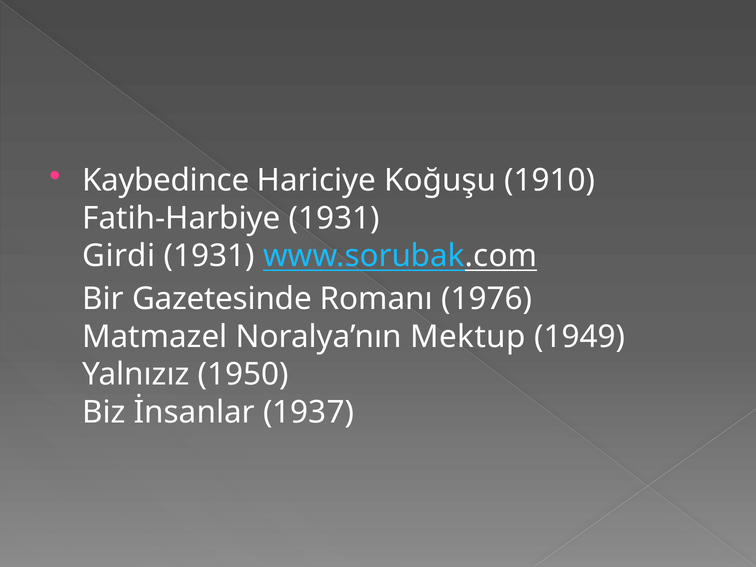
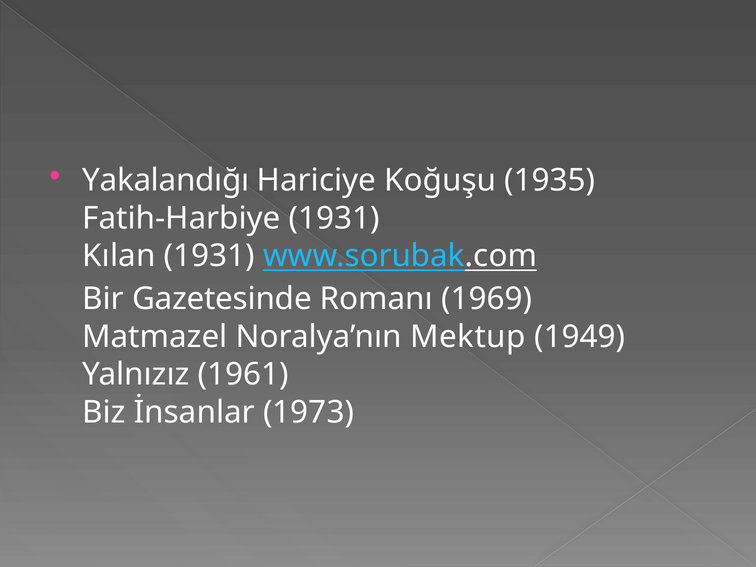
Kaybedince: Kaybedince -> Yakalandığı
1910: 1910 -> 1935
Girdi: Girdi -> Kılan
1976: 1976 -> 1969
1950: 1950 -> 1961
1937: 1937 -> 1973
